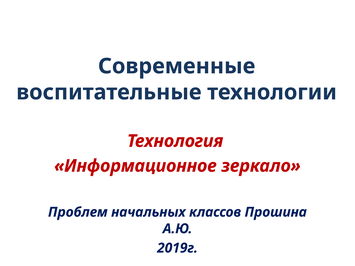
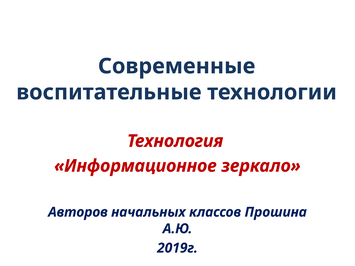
Проблем: Проблем -> Авторов
